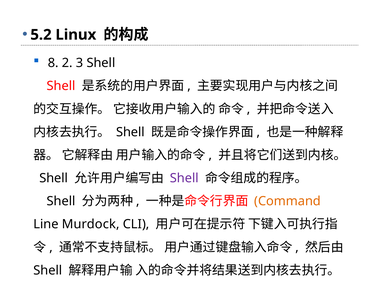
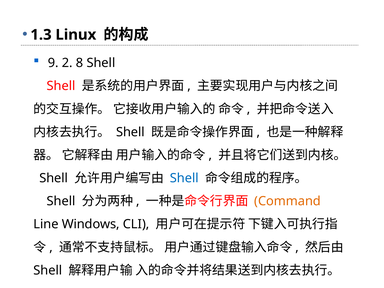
5.2: 5.2 -> 1.3
8: 8 -> 9
3: 3 -> 8
Shell at (184, 178) colour: purple -> blue
Murdock: Murdock -> Windows
